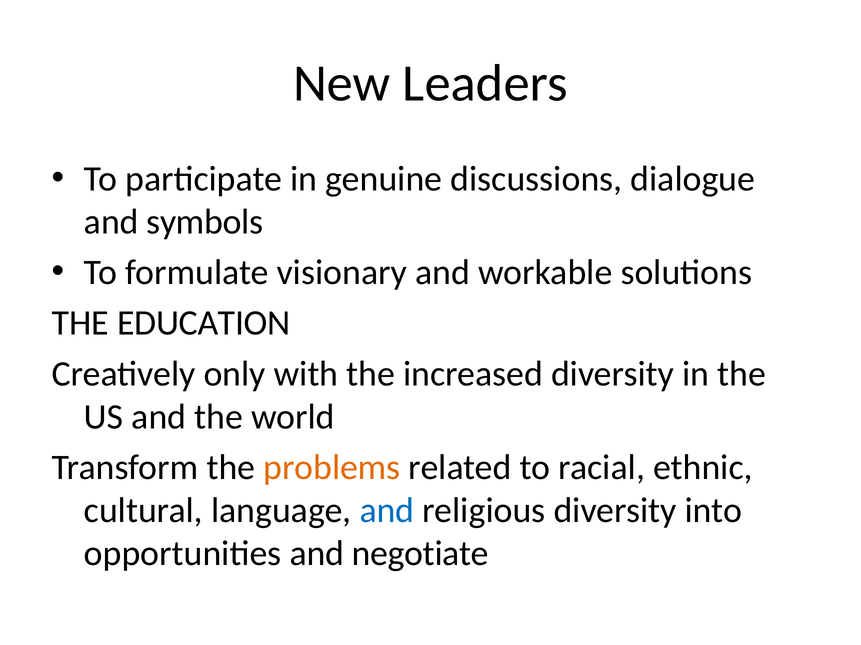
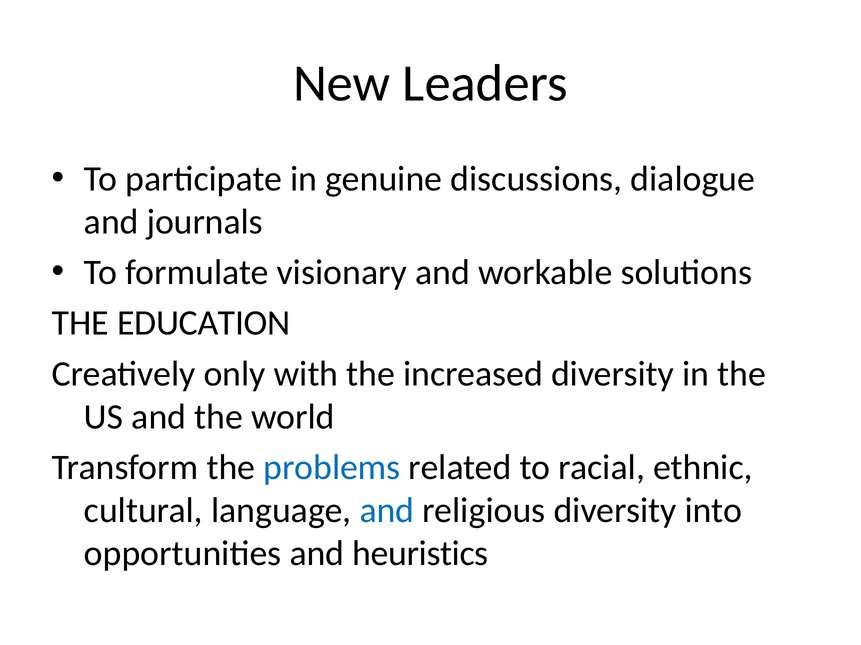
symbols: symbols -> journals
problems colour: orange -> blue
negotiate: negotiate -> heuristics
